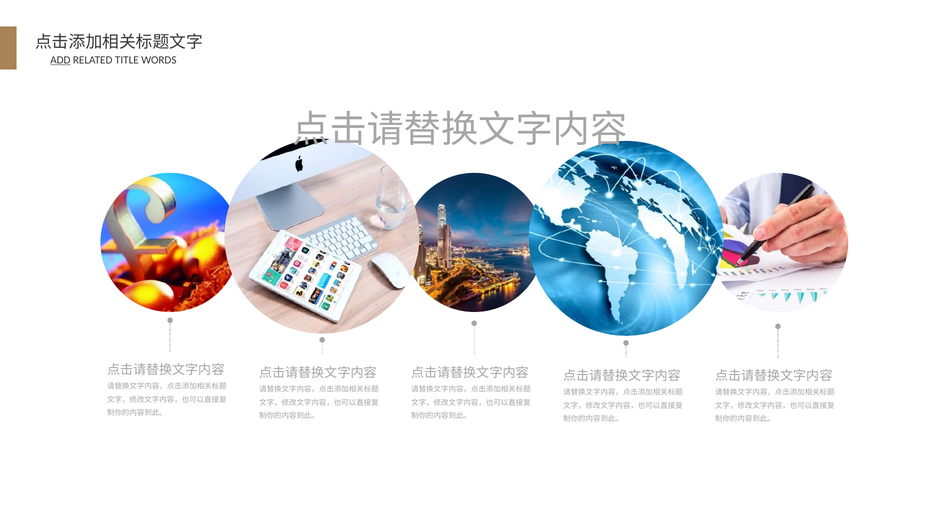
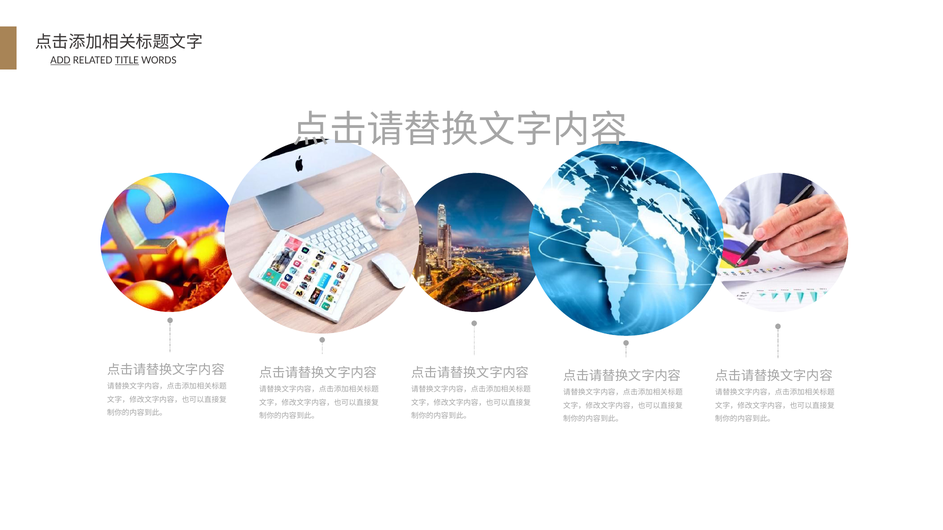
TITLE underline: none -> present
